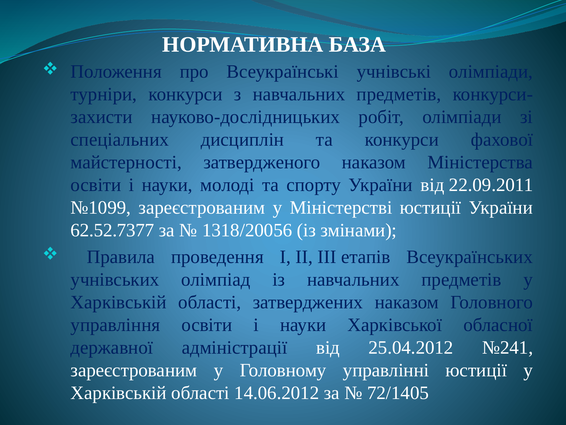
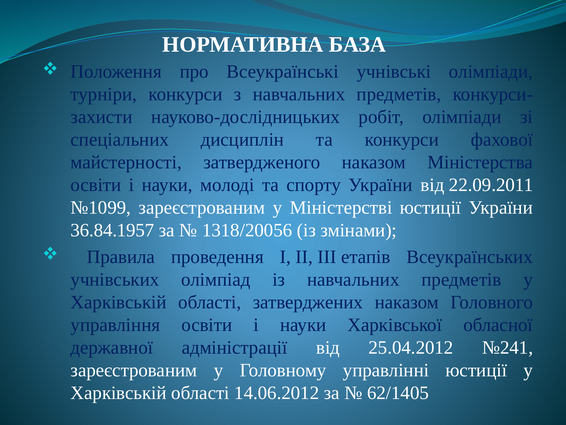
62.52.7377: 62.52.7377 -> 36.84.1957
72/1405: 72/1405 -> 62/1405
